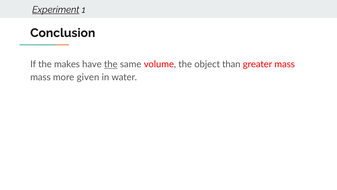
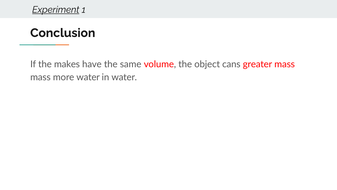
the at (111, 64) underline: present -> none
than: than -> cans
more given: given -> water
